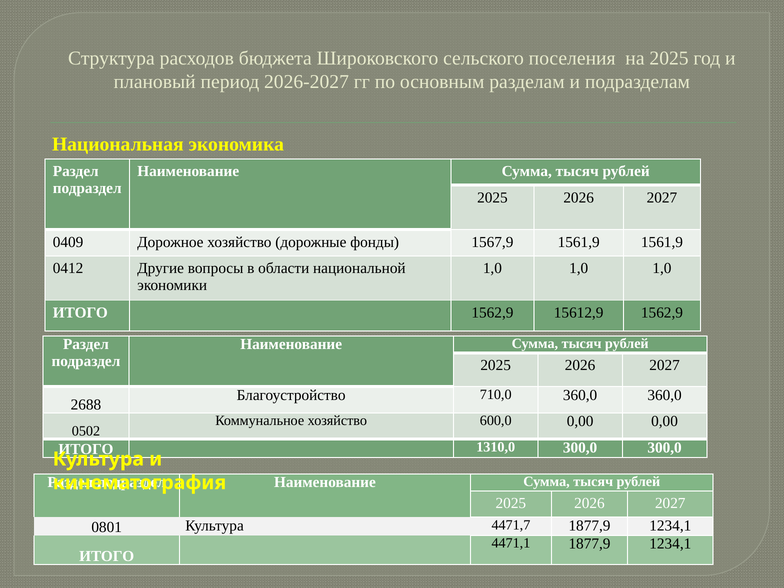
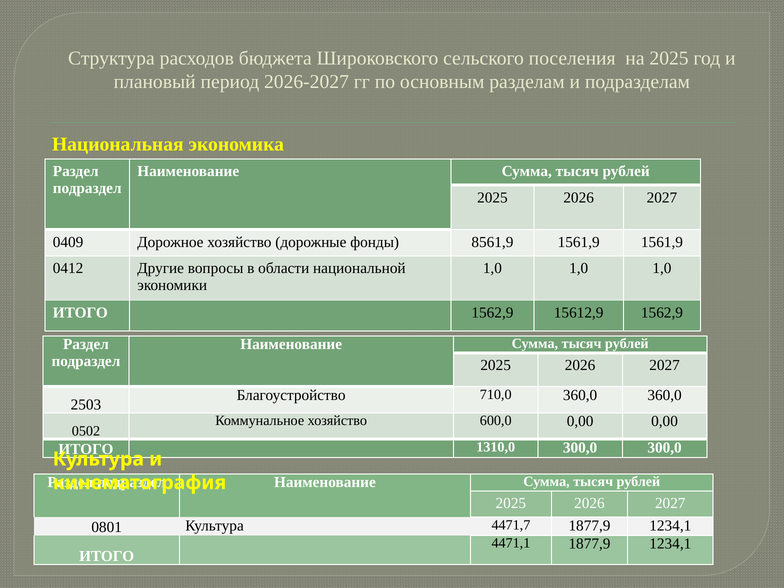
1567,9: 1567,9 -> 8561,9
2688: 2688 -> 2503
